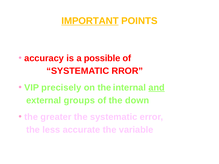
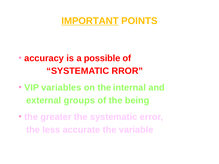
precisely: precisely -> variables
and underline: present -> none
down: down -> being
